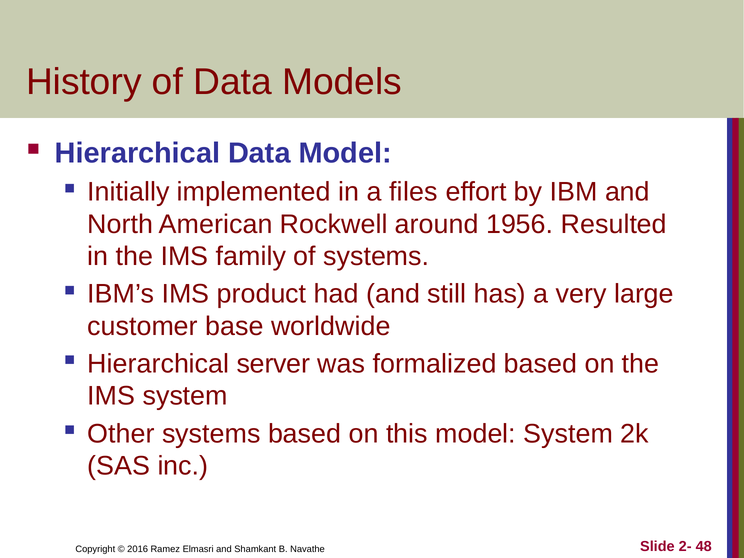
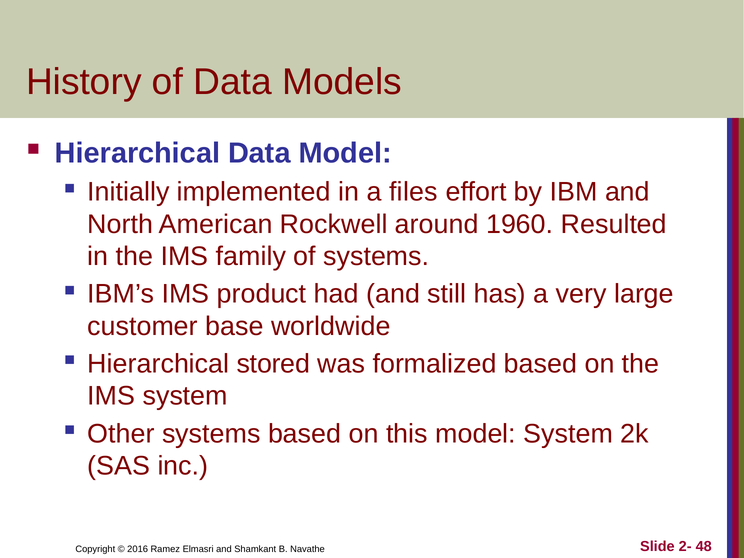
1956: 1956 -> 1960
server: server -> stored
